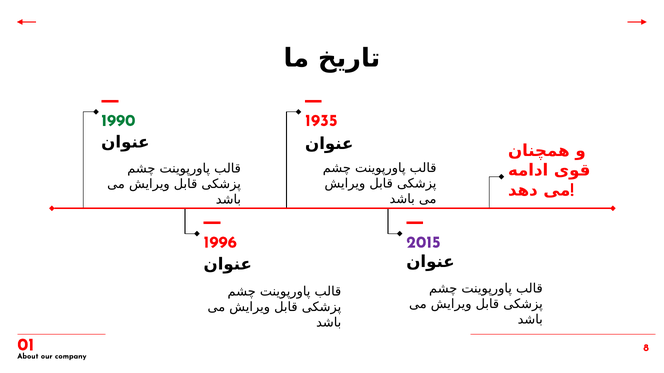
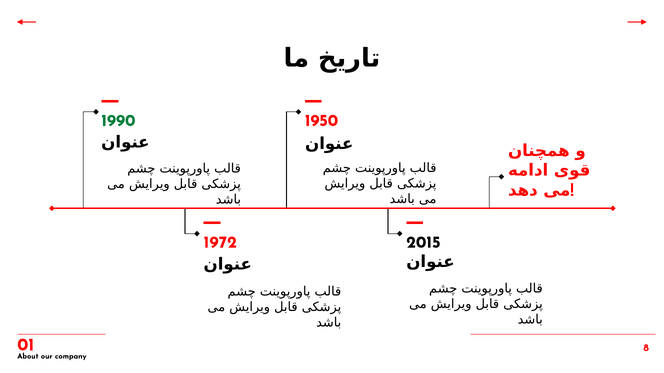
1935: 1935 -> 1950
1996: 1996 -> 1972
2015 colour: purple -> black
